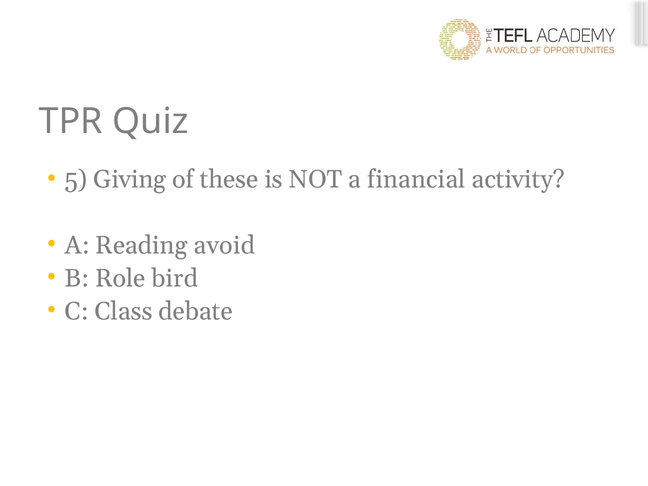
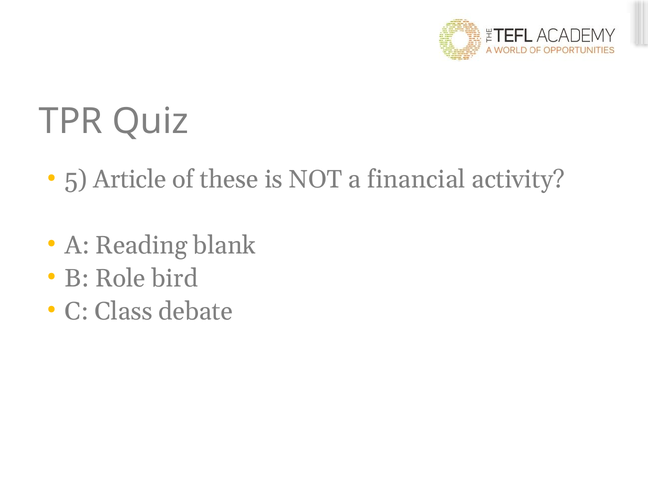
Giving: Giving -> Article
avoid: avoid -> blank
